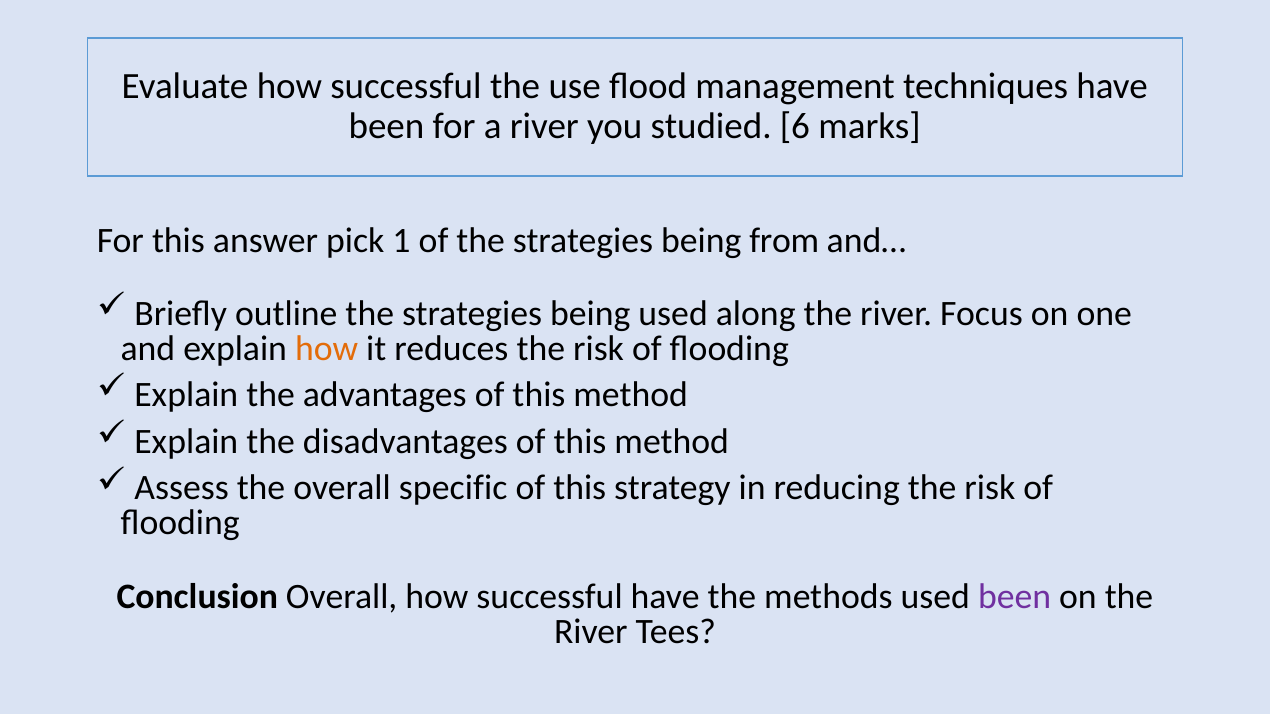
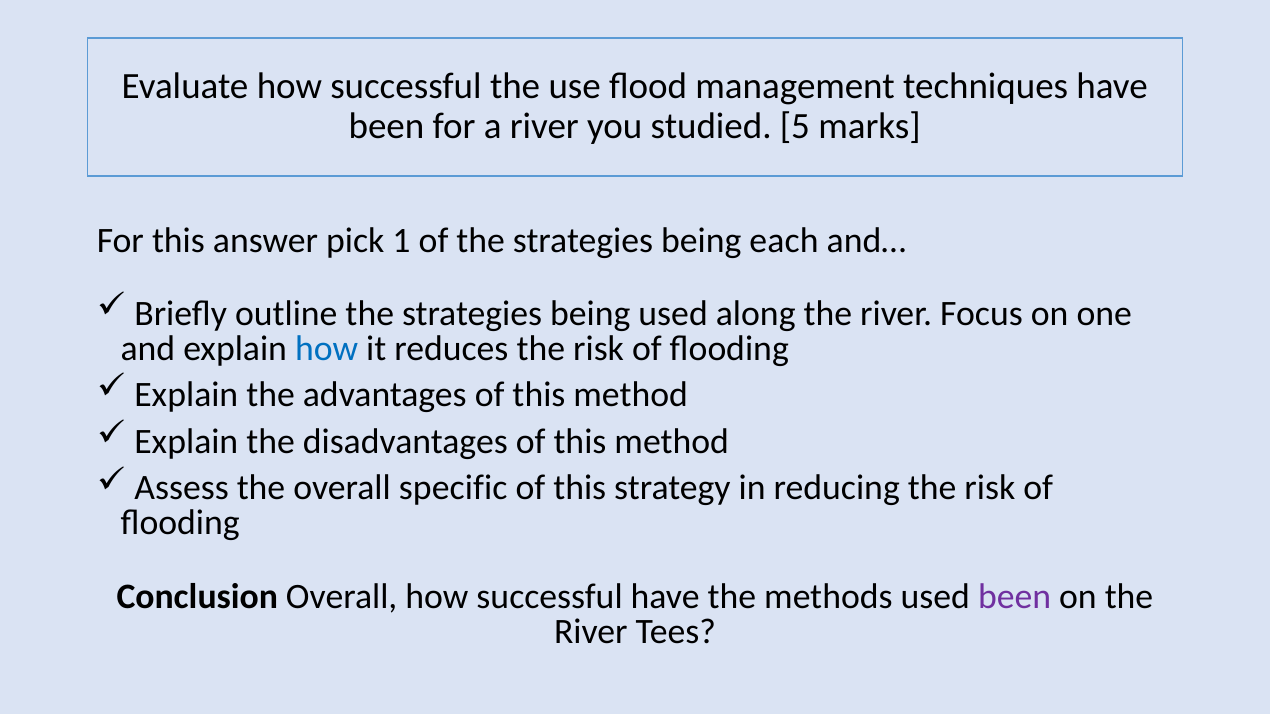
6: 6 -> 5
from: from -> each
how at (327, 348) colour: orange -> blue
